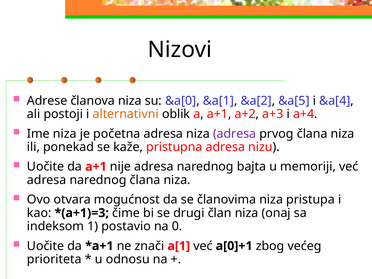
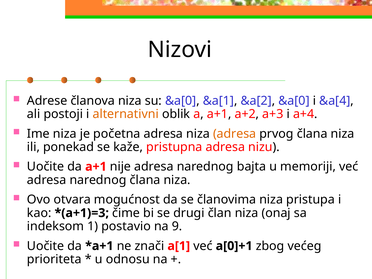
&a[2 &a[5: &a[5 -> &a[0
adresa at (235, 134) colour: purple -> orange
0: 0 -> 9
